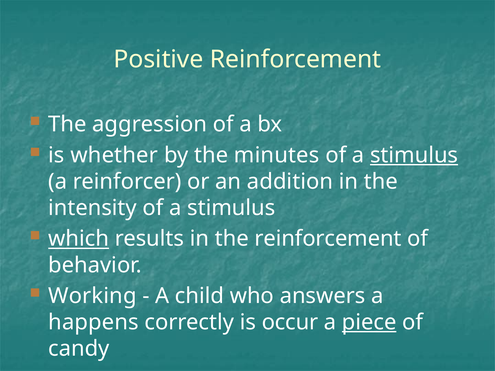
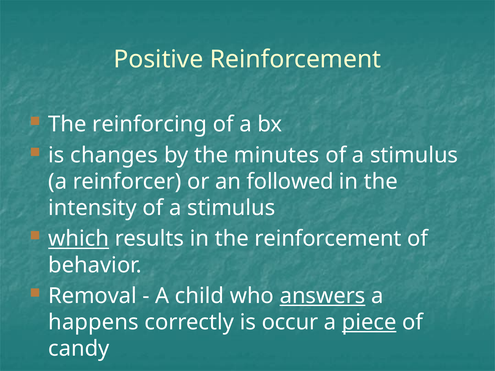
aggression: aggression -> reinforcing
whether: whether -> changes
stimulus at (414, 155) underline: present -> none
addition: addition -> followed
Working: Working -> Removal
answers underline: none -> present
